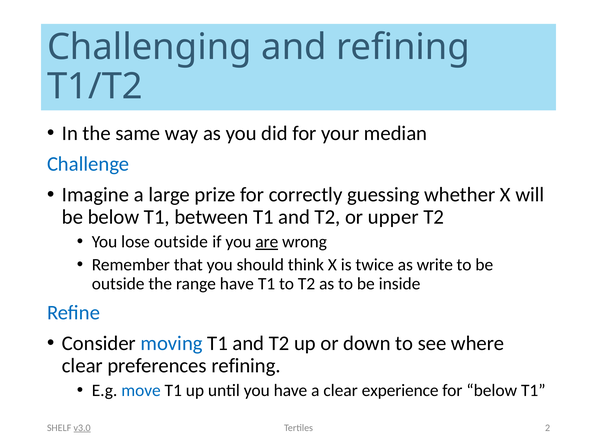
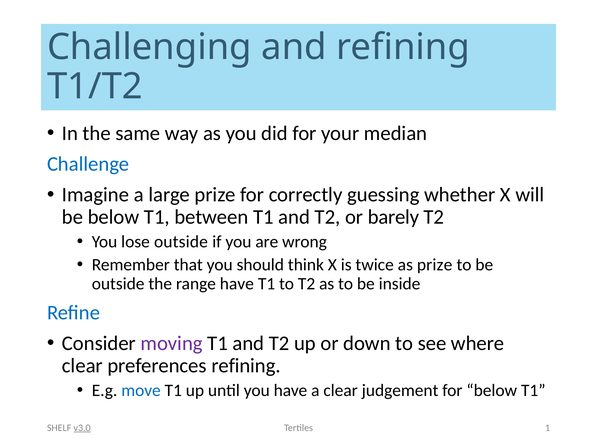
upper: upper -> barely
are underline: present -> none
as write: write -> prize
moving colour: blue -> purple
experience: experience -> judgement
2: 2 -> 1
